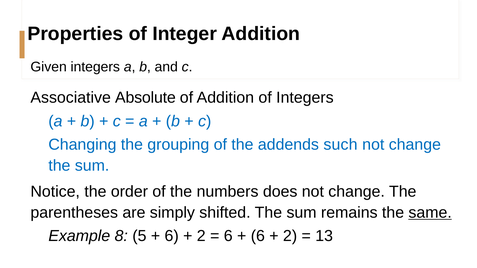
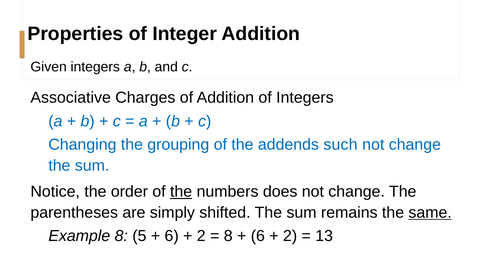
Absolute: Absolute -> Charges
the at (181, 192) underline: none -> present
6 at (228, 236): 6 -> 8
